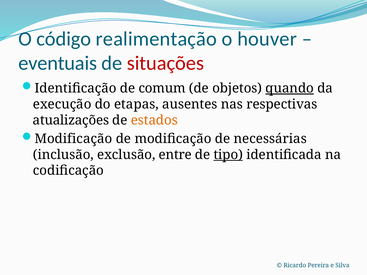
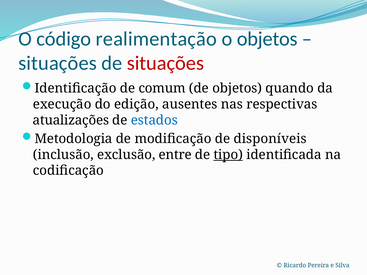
o houver: houver -> objetos
eventuais at (58, 63): eventuais -> situações
quando underline: present -> none
etapas: etapas -> edição
estados colour: orange -> blue
Modificação at (73, 139): Modificação -> Metodologia
necessárias: necessárias -> disponíveis
